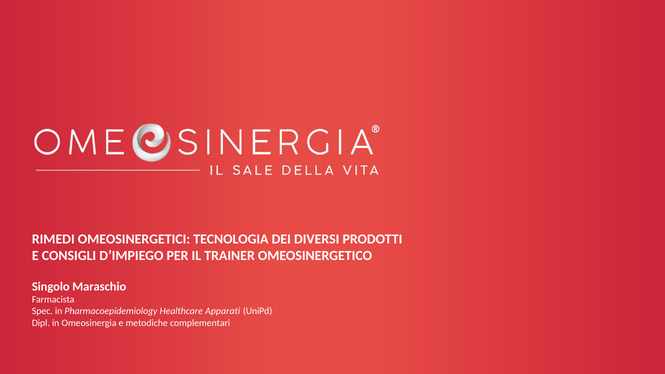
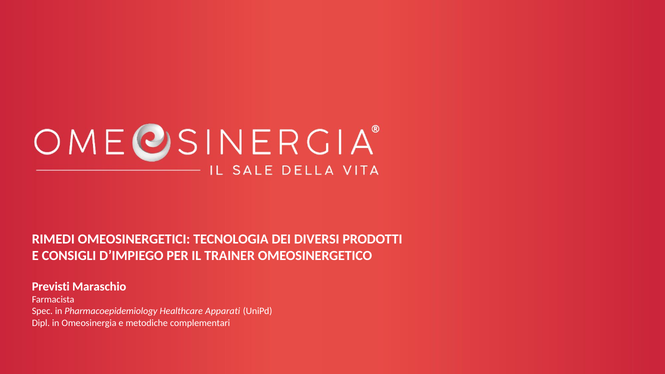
Singolo: Singolo -> Previsti
